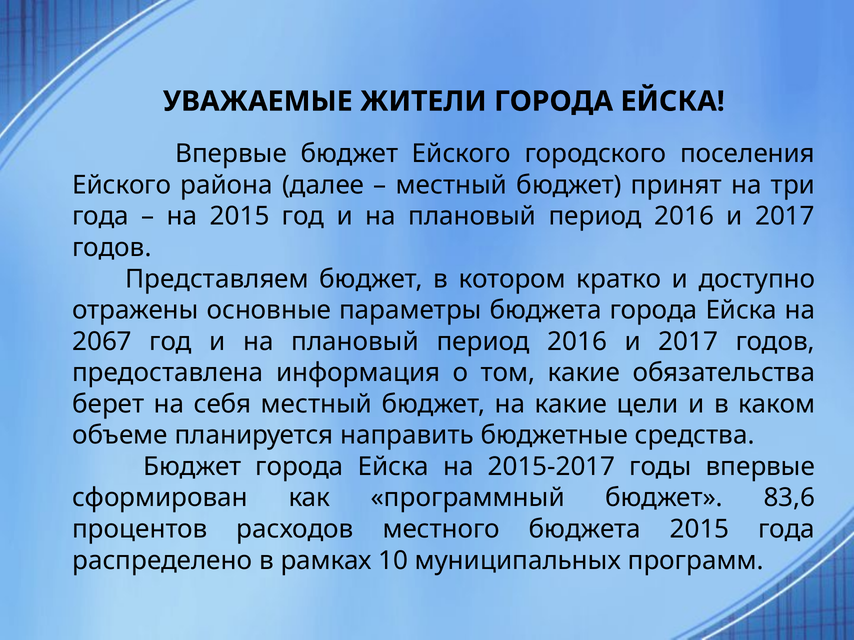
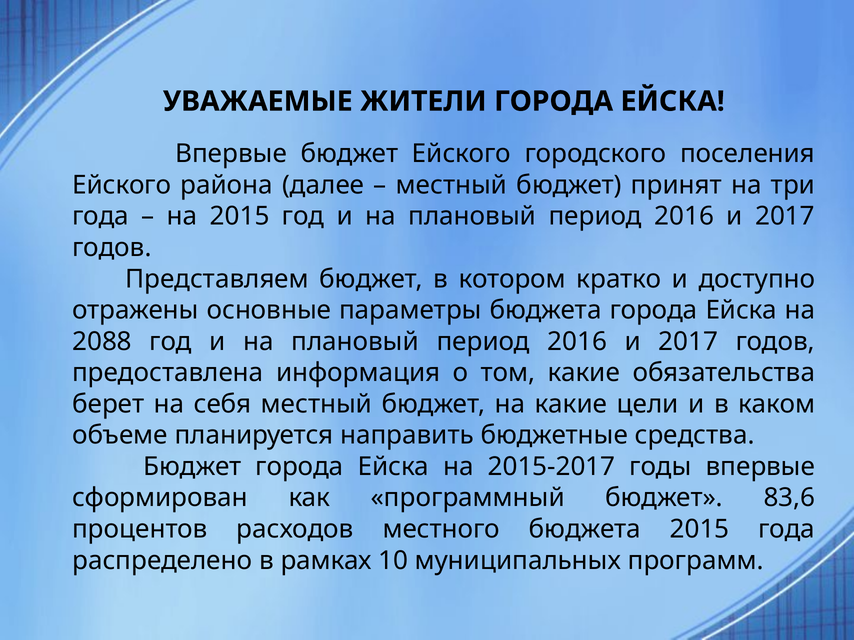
2067: 2067 -> 2088
